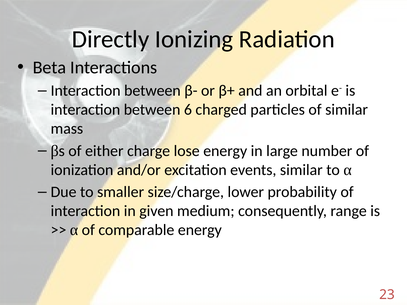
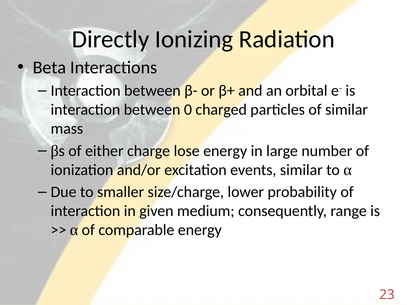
6: 6 -> 0
